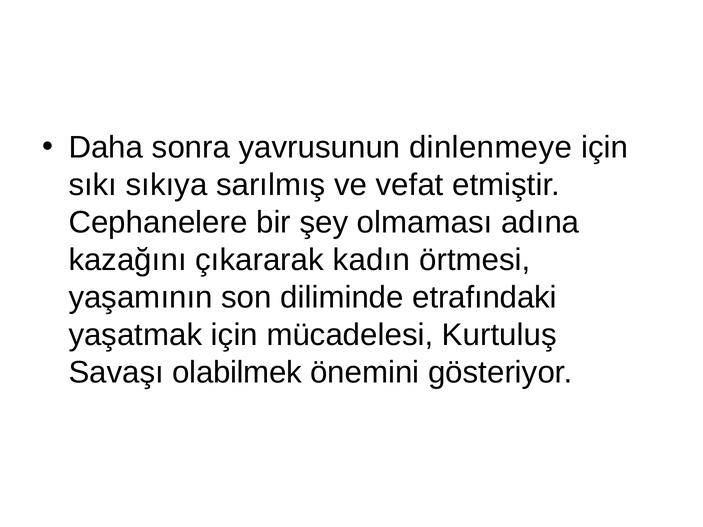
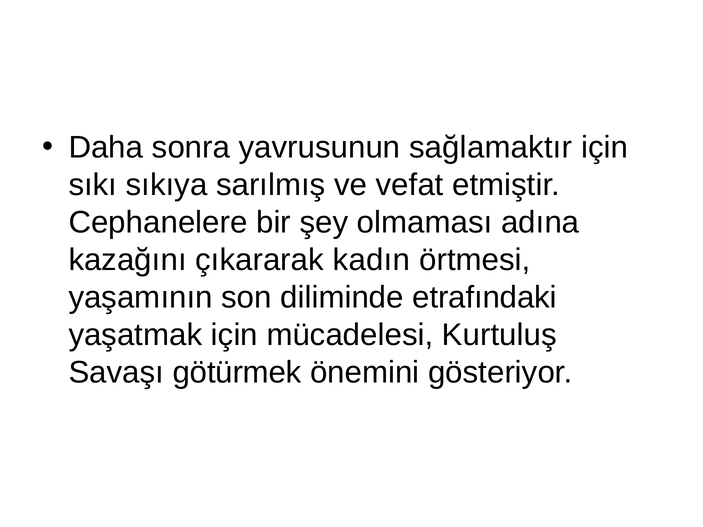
dinlenmeye: dinlenmeye -> sağlamaktır
olabilmek: olabilmek -> götürmek
